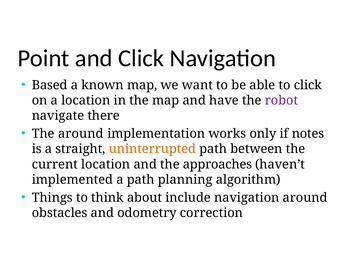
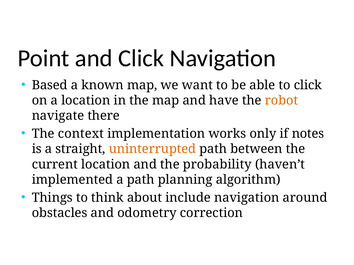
robot colour: purple -> orange
The around: around -> context
approaches: approaches -> probability
